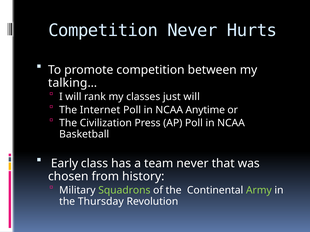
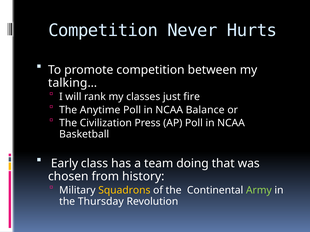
just will: will -> fire
Internet: Internet -> Anytime
Anytime: Anytime -> Balance
team never: never -> doing
Squadrons colour: light green -> yellow
